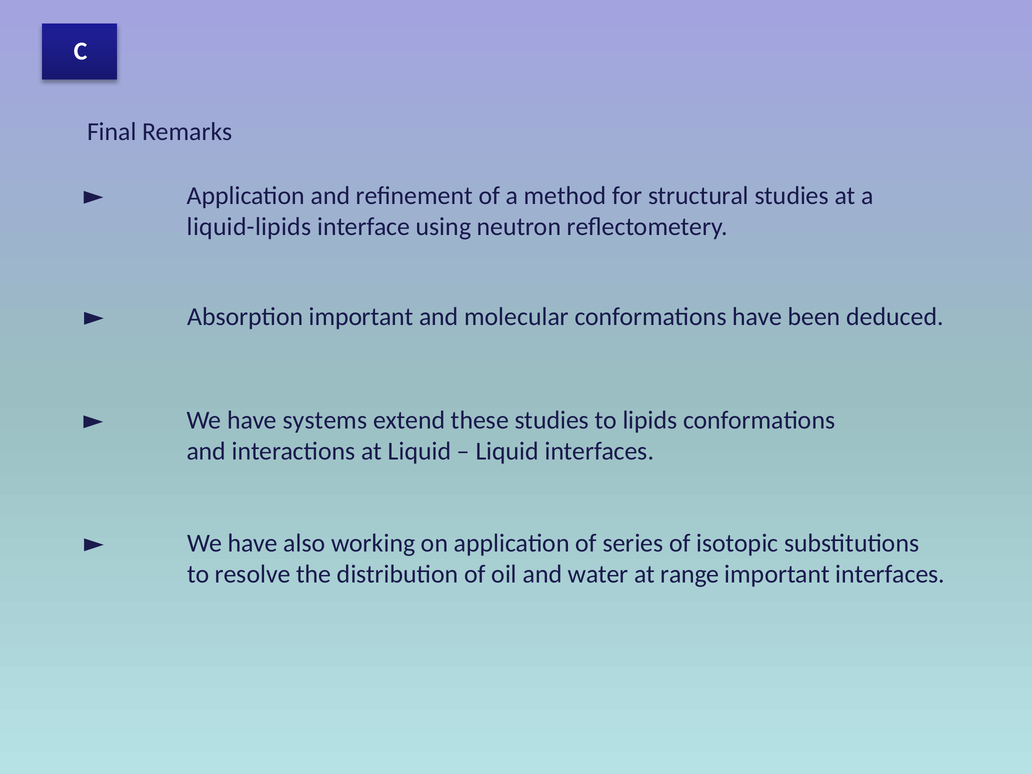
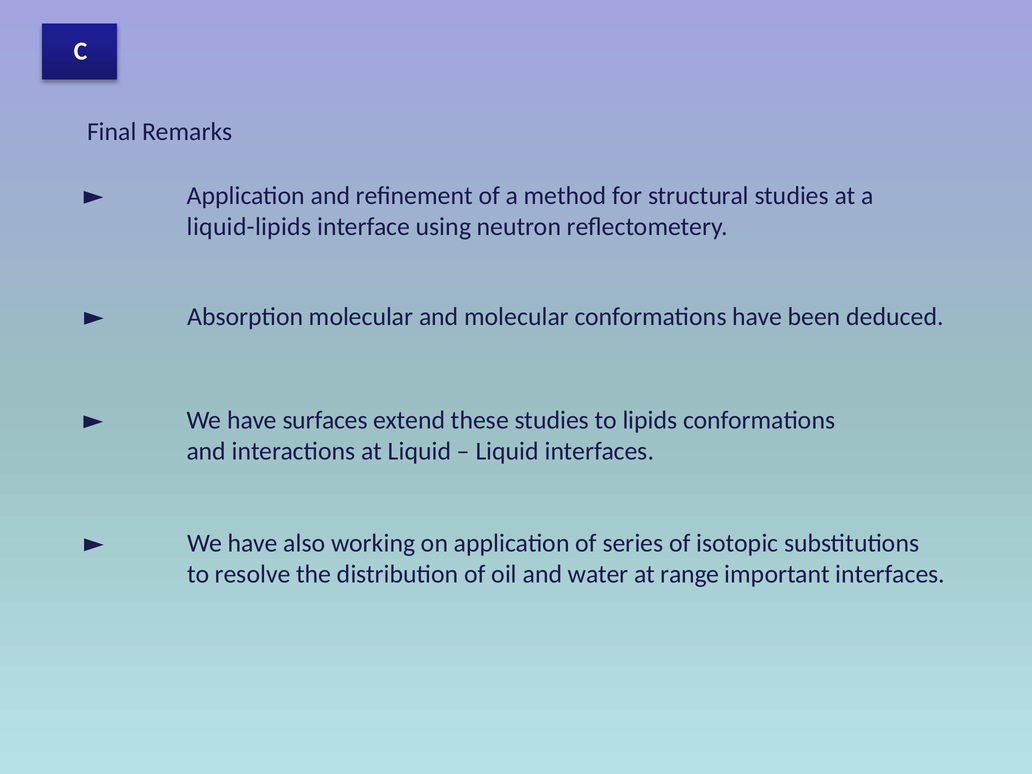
Absorption important: important -> molecular
systems: systems -> surfaces
